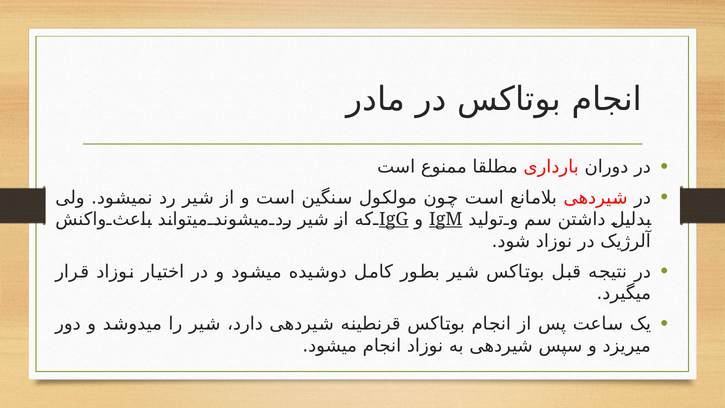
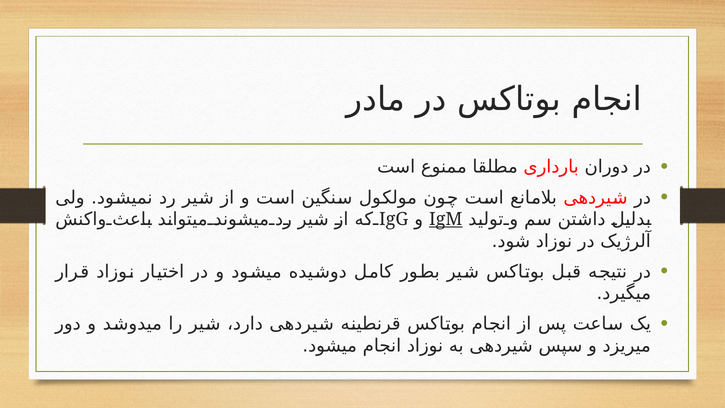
IgG underline: present -> none
